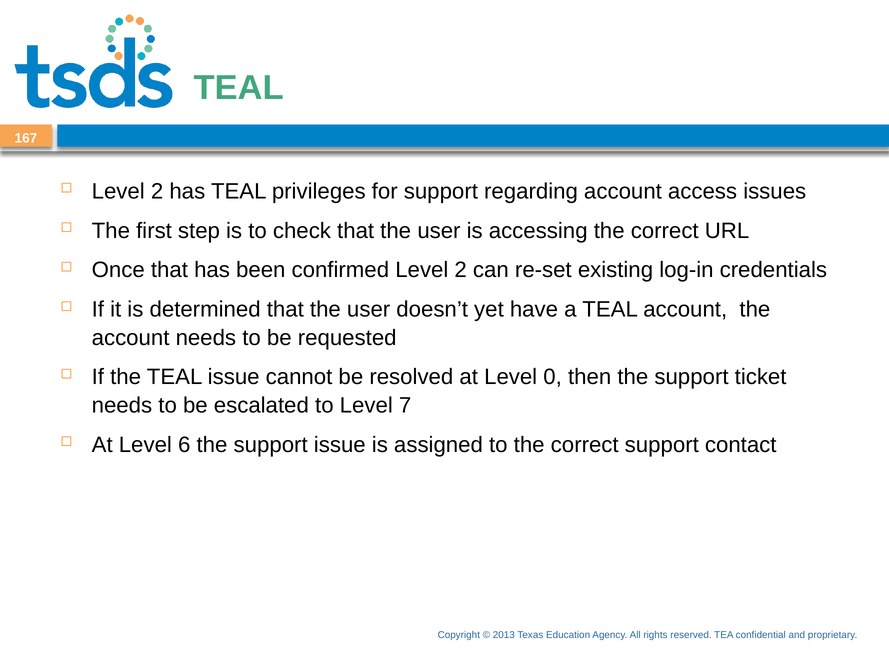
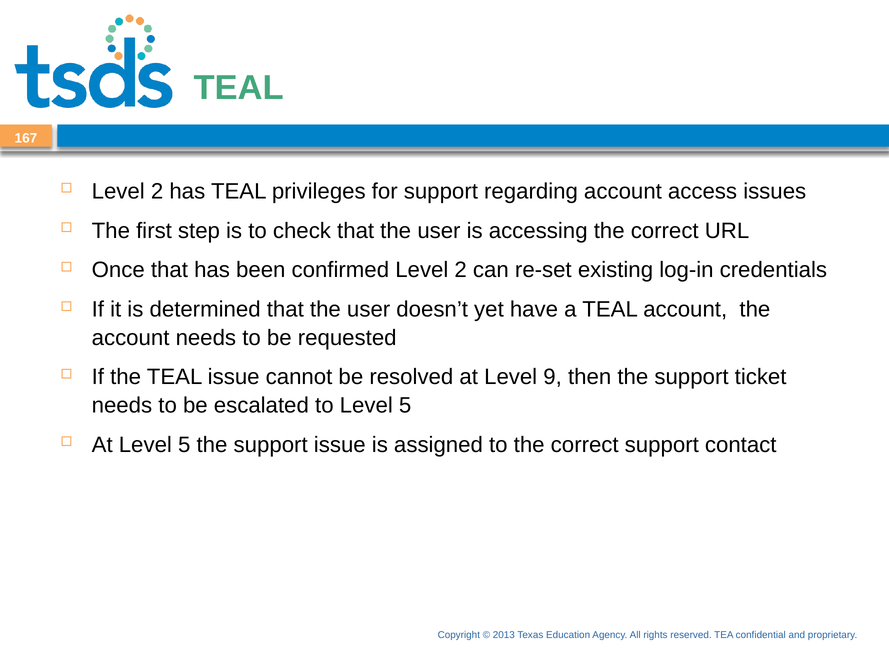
0: 0 -> 9
to Level 7: 7 -> 5
At Level 6: 6 -> 5
